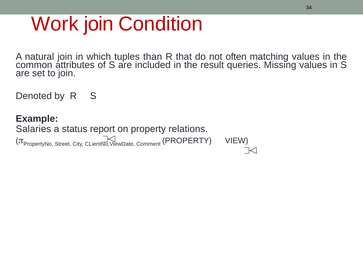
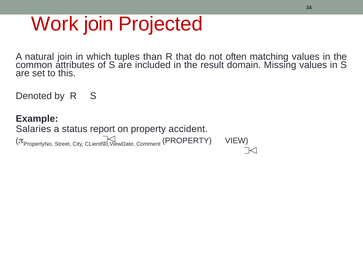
Condition: Condition -> Projected
queries: queries -> domain
to join: join -> this
relations: relations -> accident
